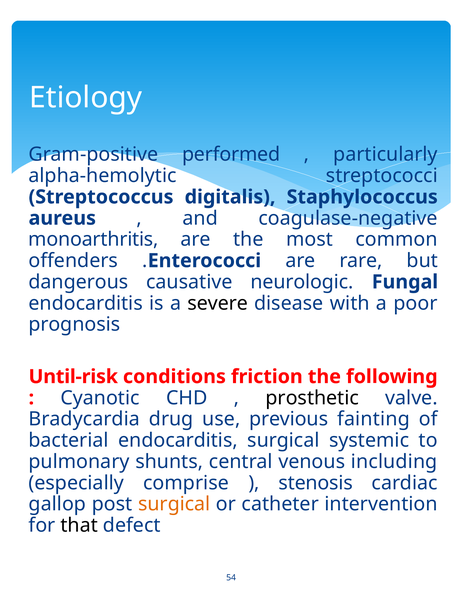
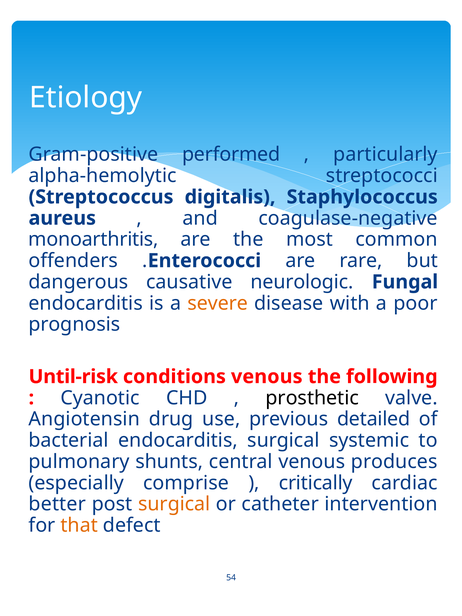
severe colour: black -> orange
conditions friction: friction -> venous
Bradycardia: Bradycardia -> Angiotensin
fainting: fainting -> detailed
including: including -> produces
stenosis: stenosis -> critically
gallop: gallop -> better
that colour: black -> orange
